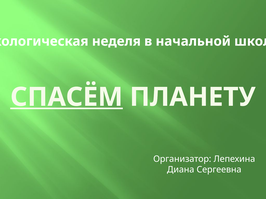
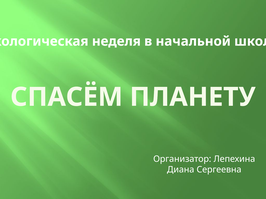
СПАСЁМ underline: present -> none
